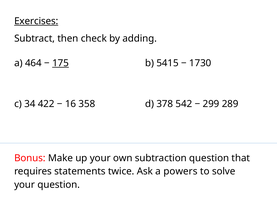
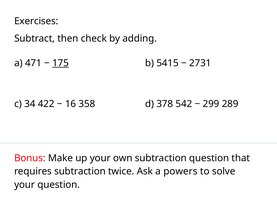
Exercises underline: present -> none
464: 464 -> 471
1730: 1730 -> 2731
requires statements: statements -> subtraction
